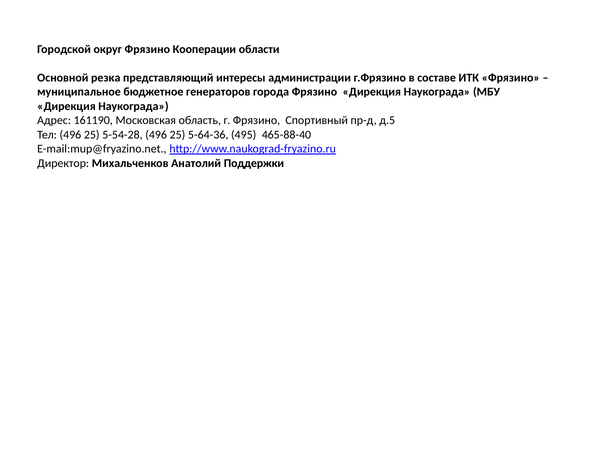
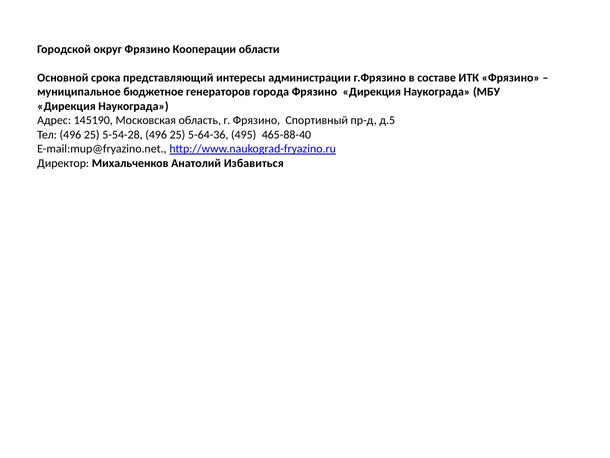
резка: резка -> срока
161190: 161190 -> 145190
Поддержки: Поддержки -> Избавиться
